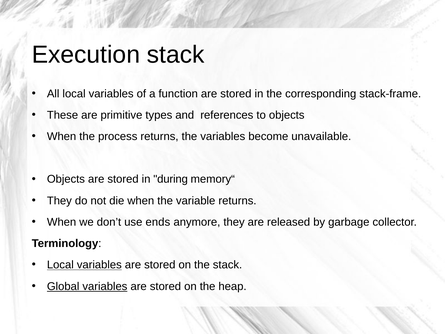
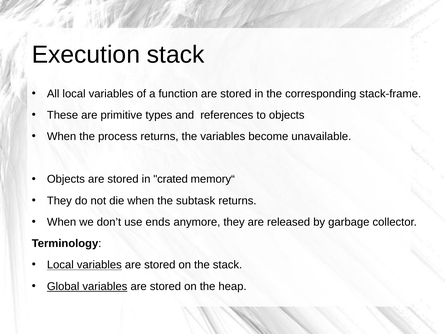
during: during -> crated
variable: variable -> subtask
